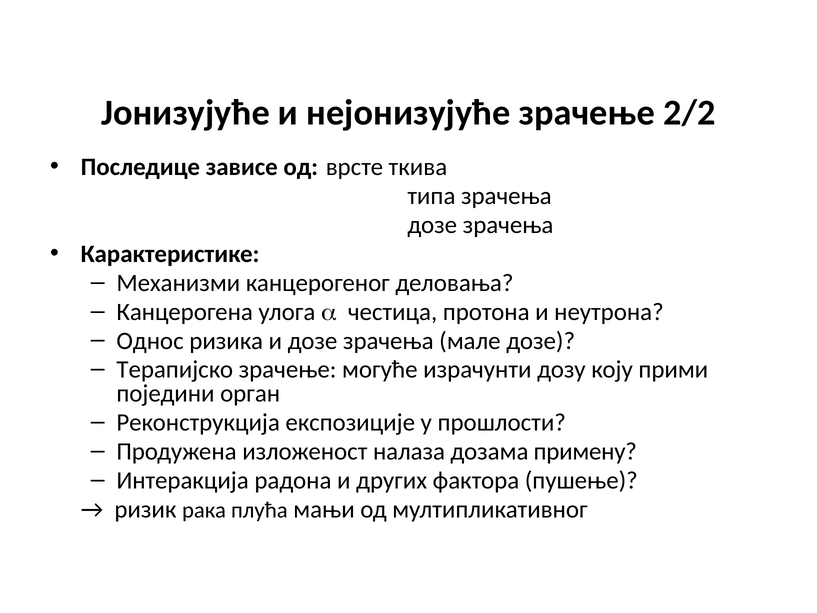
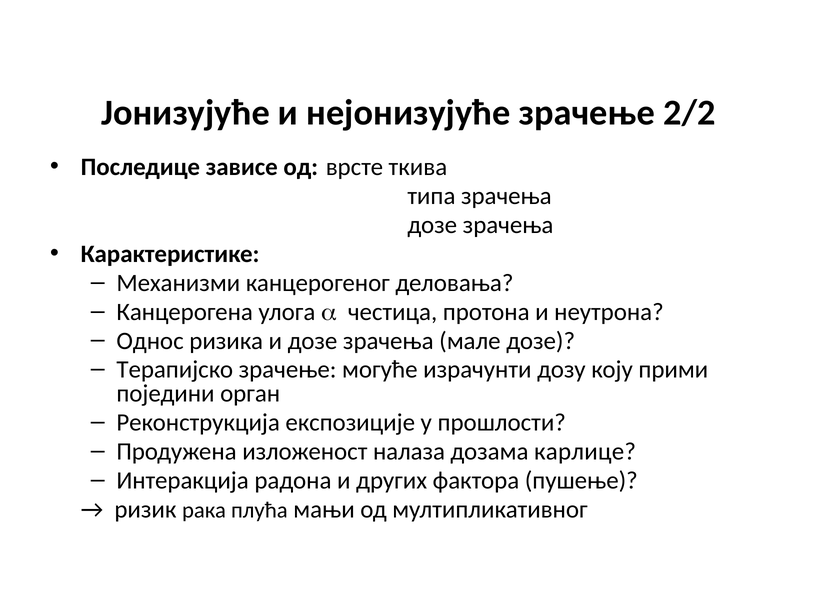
примену: примену -> карлице
